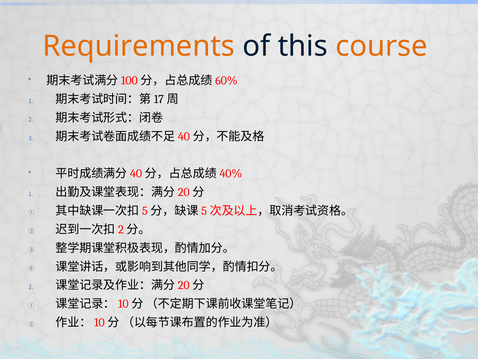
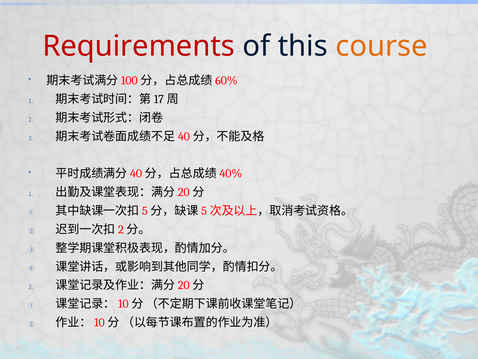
Requirements colour: orange -> red
